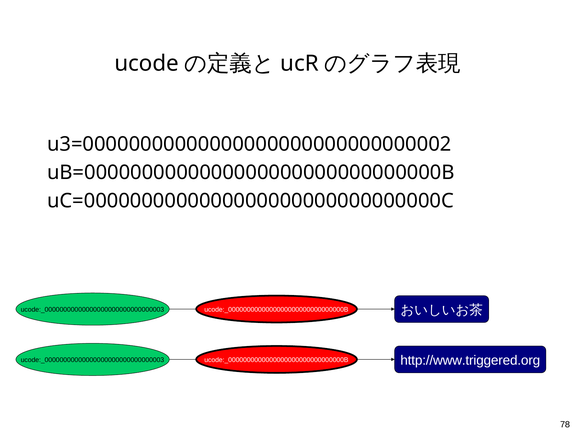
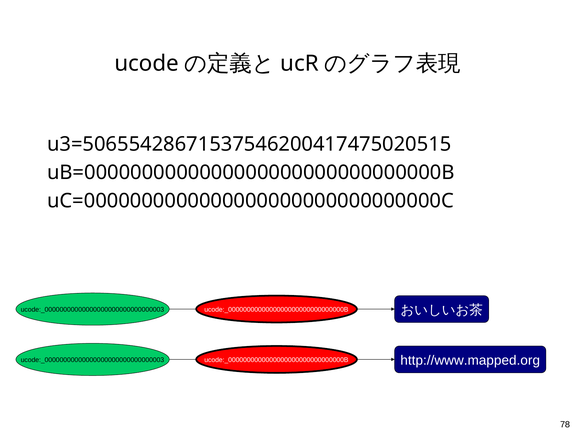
u3=00000000000000000000000000000002: u3=00000000000000000000000000000002 -> u3=50655428671537546200417475020515
http://www.triggered.org: http://www.triggered.org -> http://www.mapped.org
